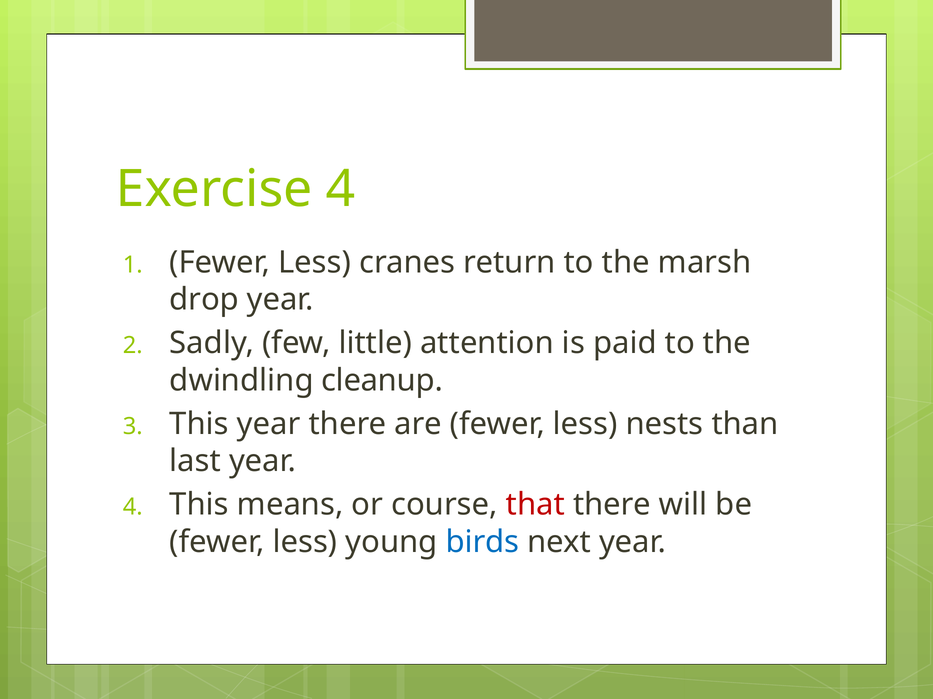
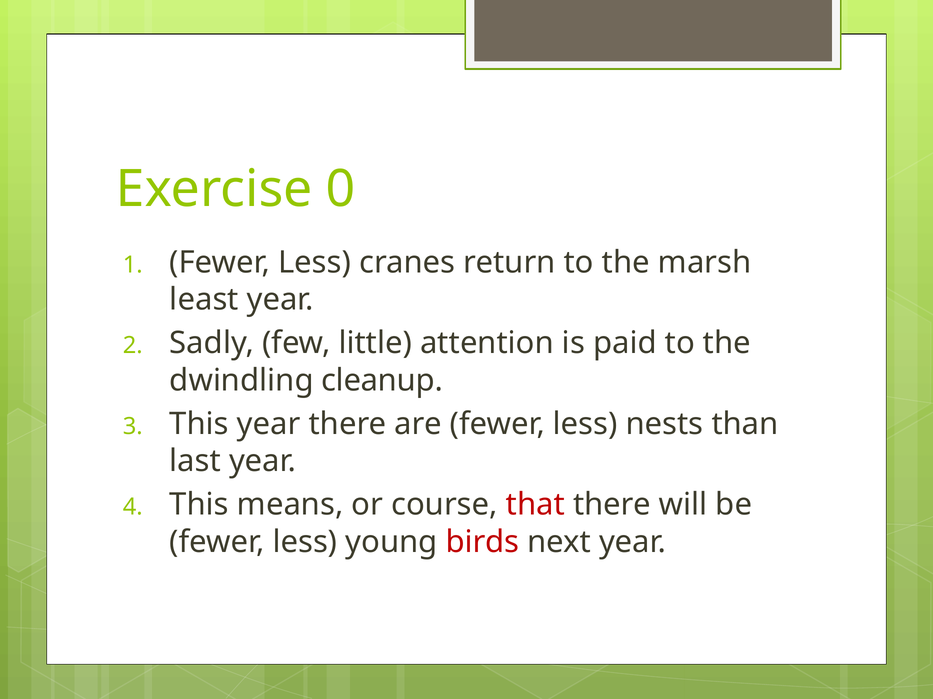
Exercise 4: 4 -> 0
drop: drop -> least
birds colour: blue -> red
